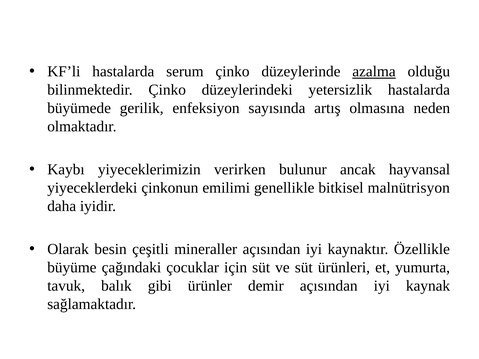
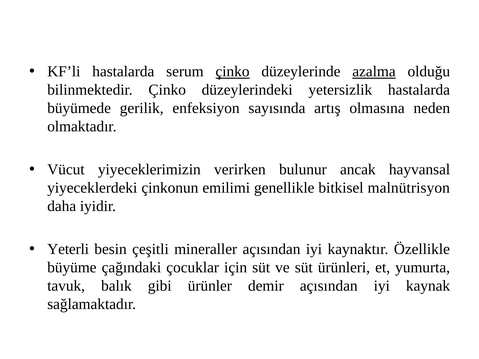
çinko at (233, 72) underline: none -> present
Kaybı: Kaybı -> Vücut
Olarak: Olarak -> Yeterli
